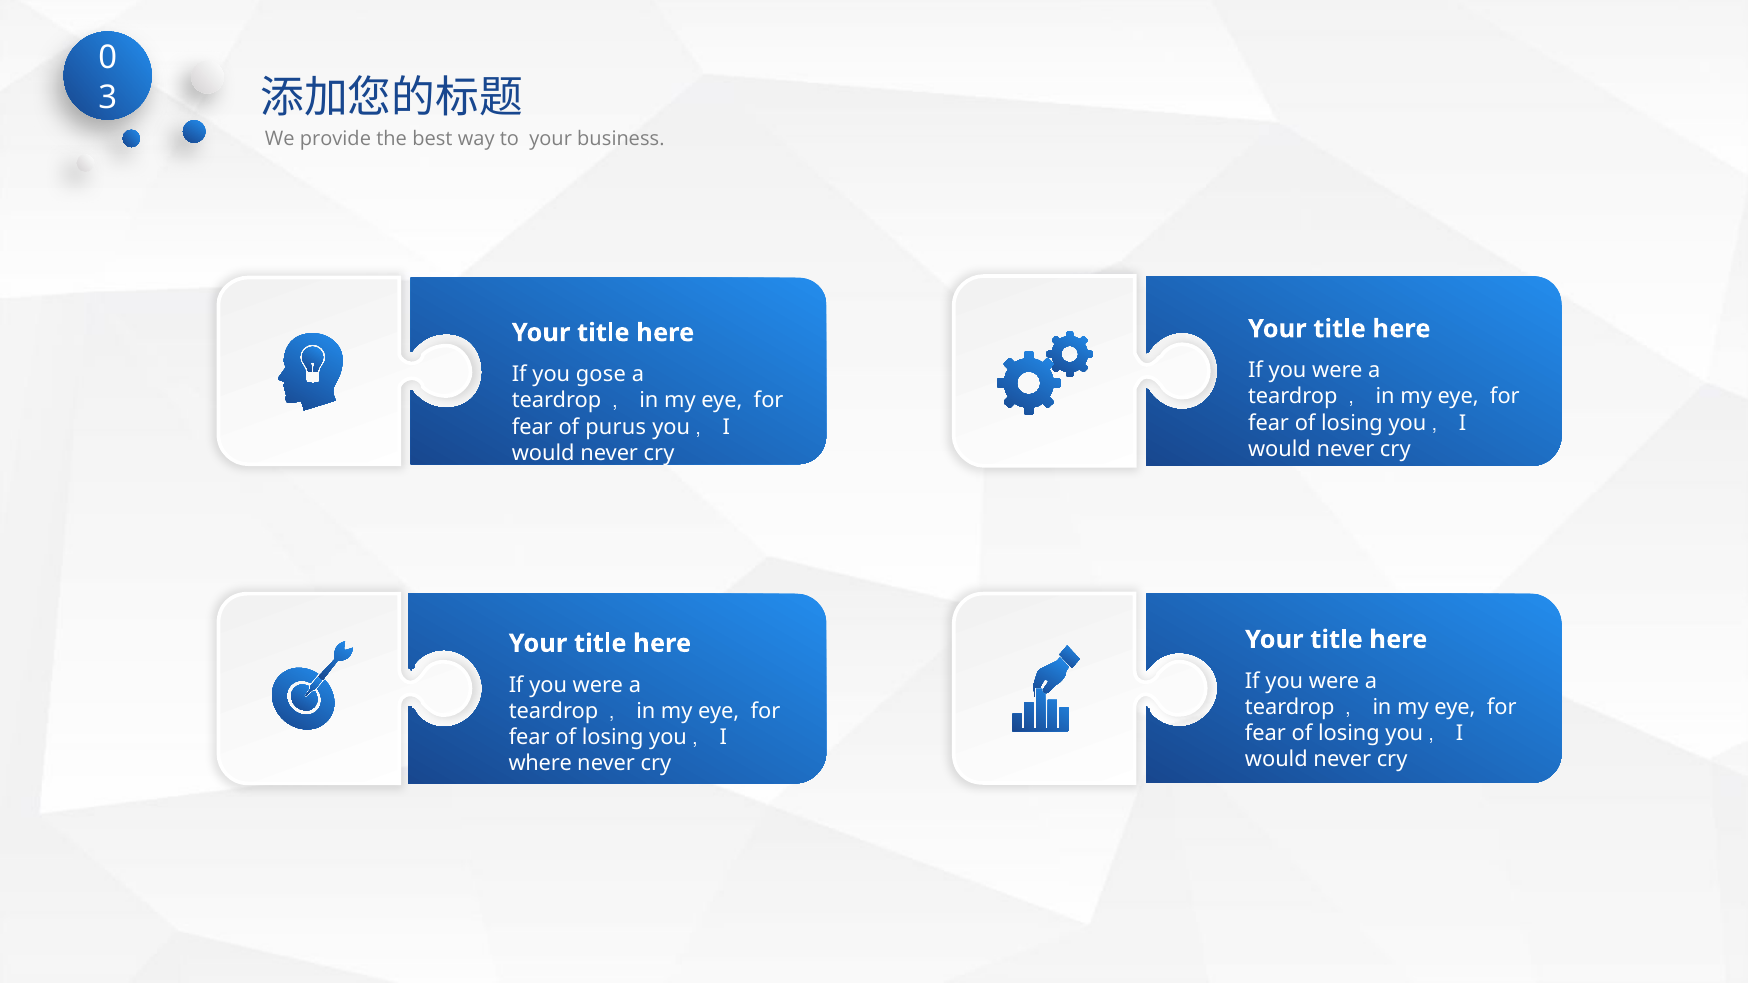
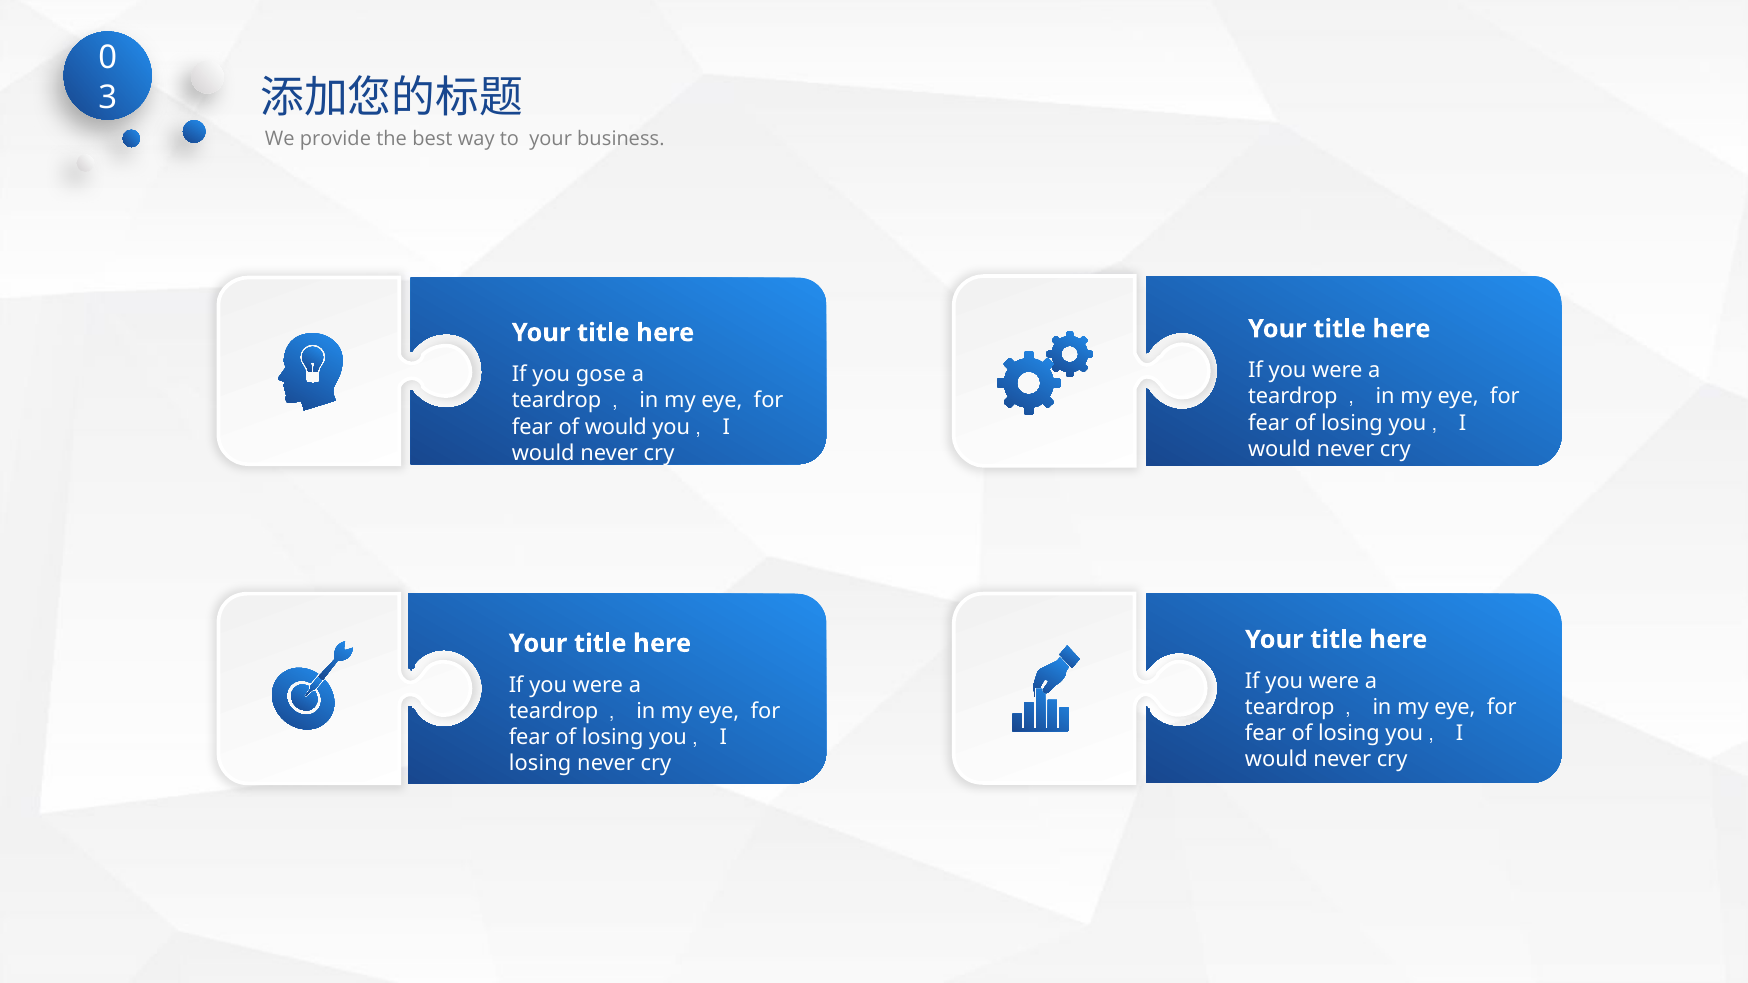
of purus: purus -> would
where at (540, 764): where -> losing
